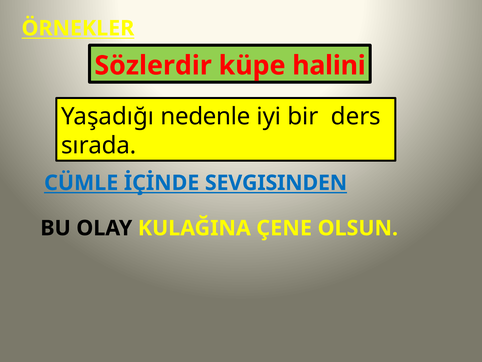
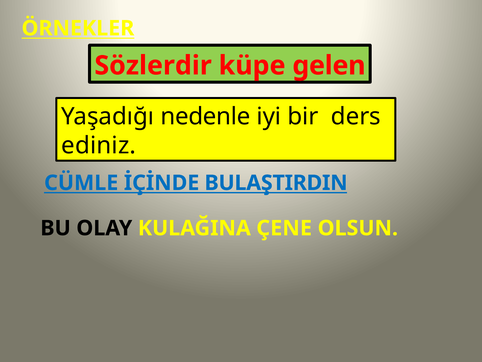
halini: halini -> gelen
sırada: sırada -> ediniz
SEVGISINDEN: SEVGISINDEN -> BULAŞTIRDIN
